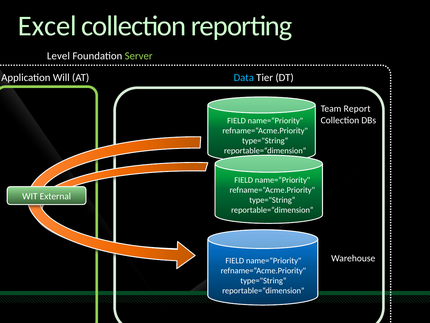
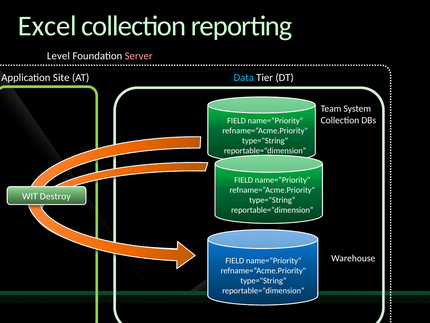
Server colour: light green -> pink
Will: Will -> Site
Report: Report -> System
External: External -> Destroy
